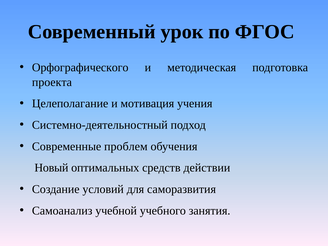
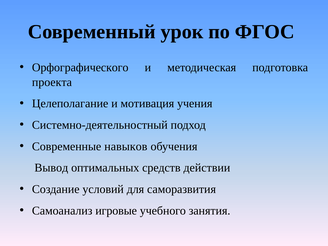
проблем: проблем -> навыков
Новый: Новый -> Вывод
учебной: учебной -> игровые
